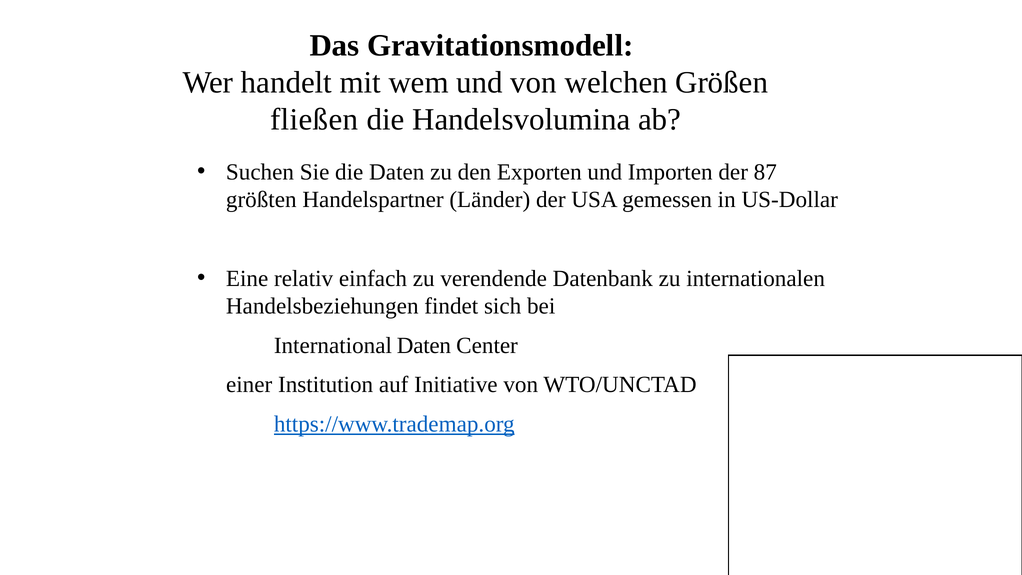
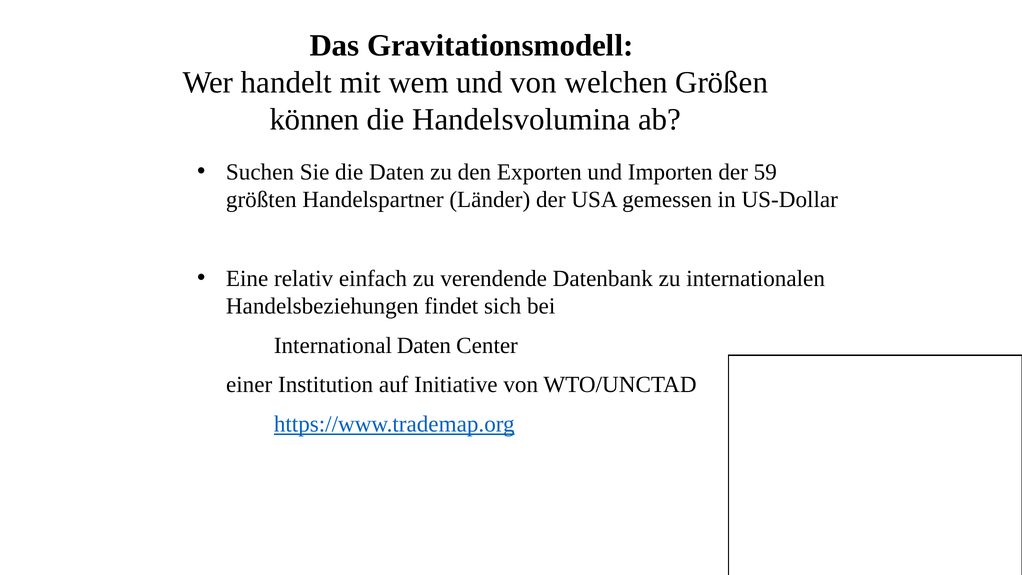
fließen: fließen -> können
87: 87 -> 59
